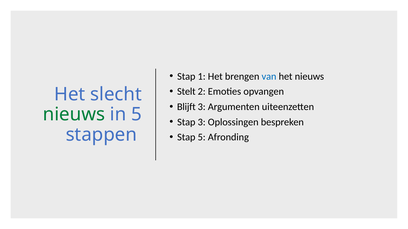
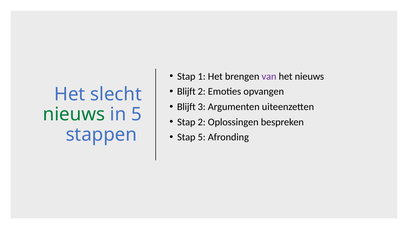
van colour: blue -> purple
Stelt at (186, 92): Stelt -> Blijft
Stap 3: 3 -> 2
